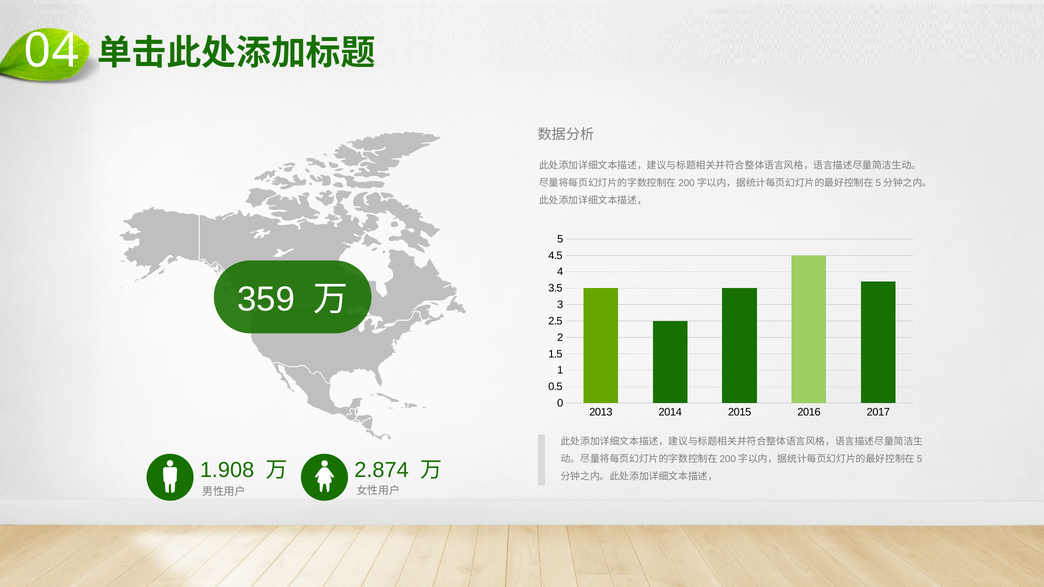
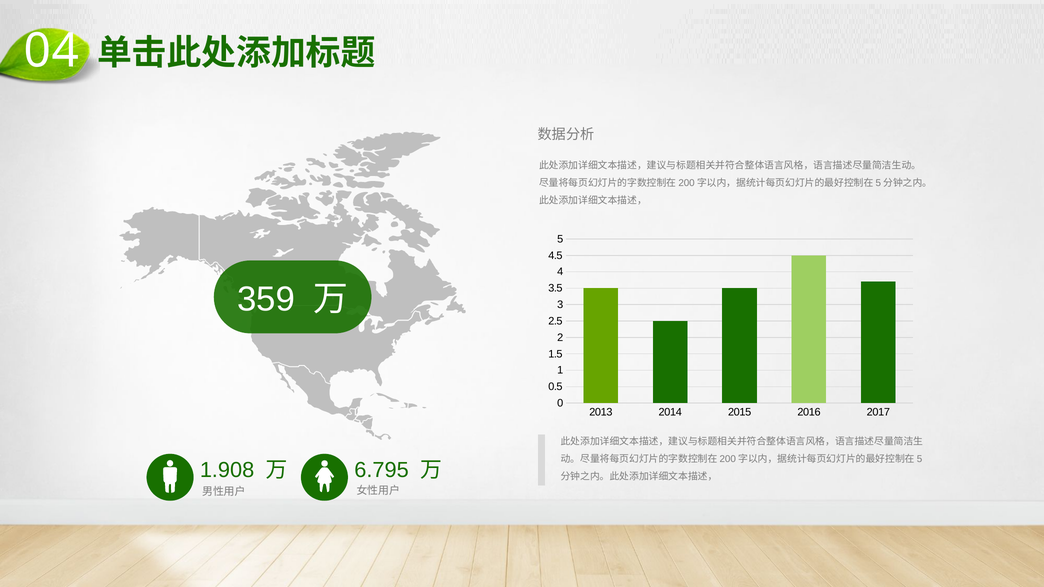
2.874: 2.874 -> 6.795
